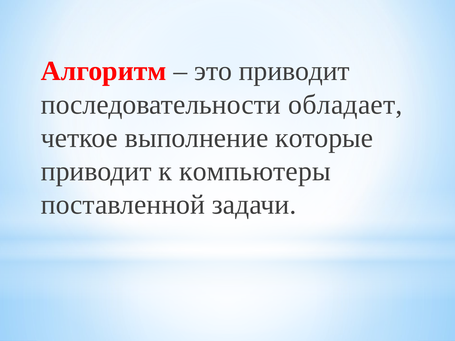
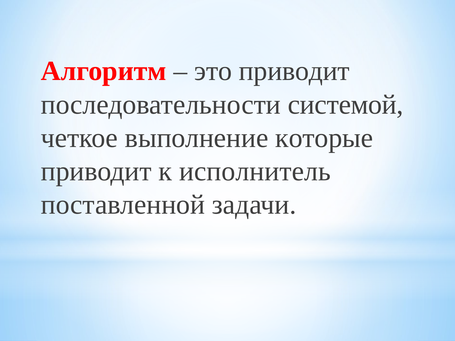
обладает: обладает -> системой
компьютеры: компьютеры -> исполнитель
